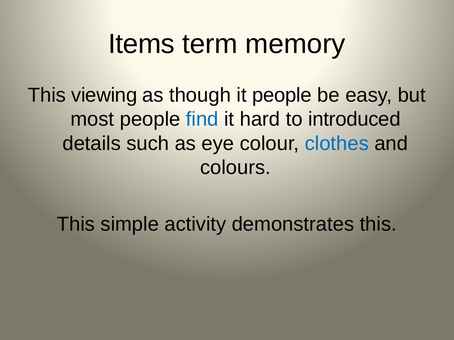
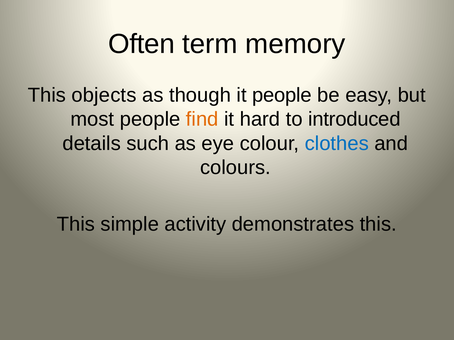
Items: Items -> Often
viewing: viewing -> objects
find colour: blue -> orange
